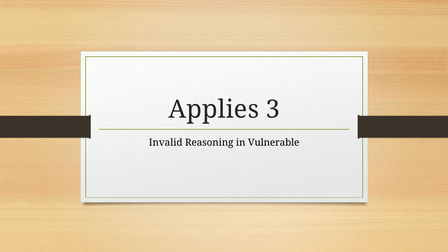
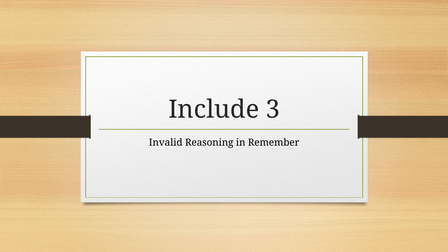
Applies: Applies -> Include
Vulnerable: Vulnerable -> Remember
